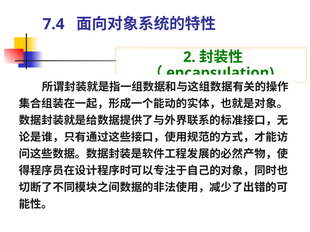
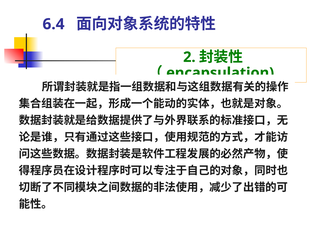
7.4: 7.4 -> 6.4
